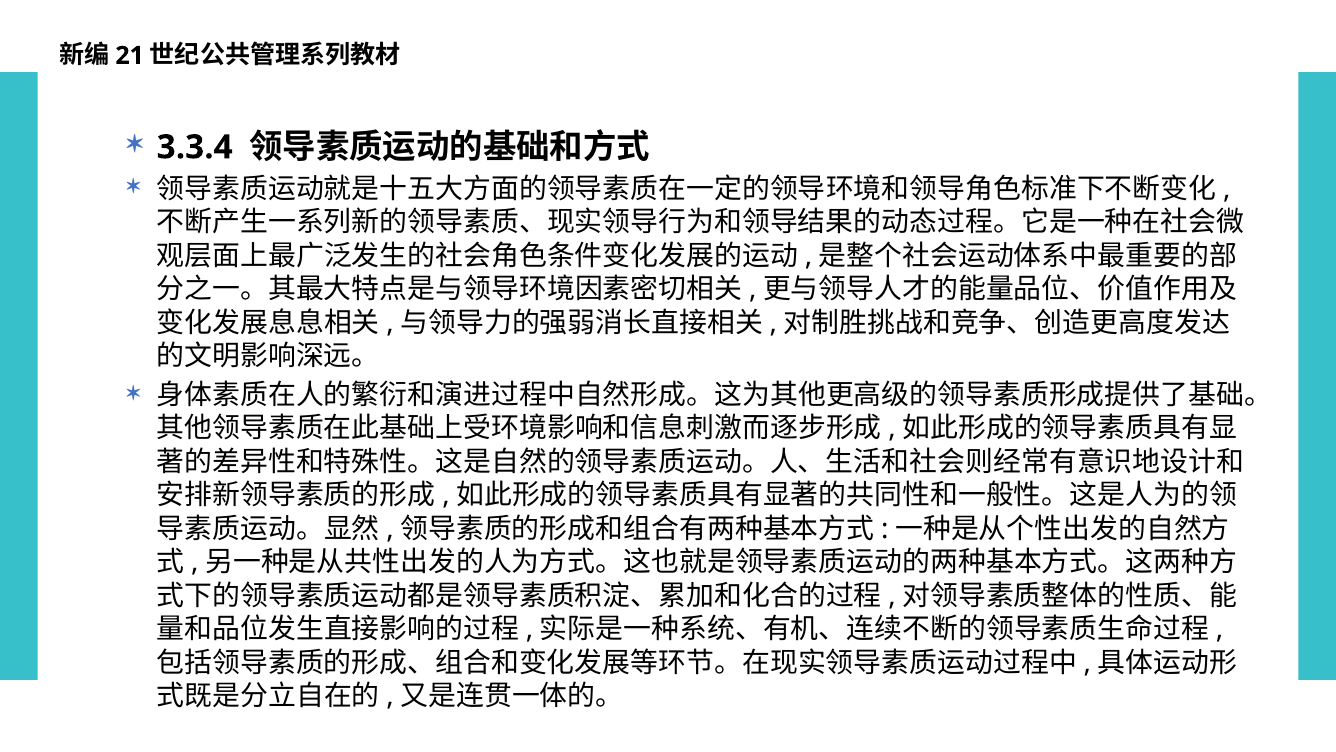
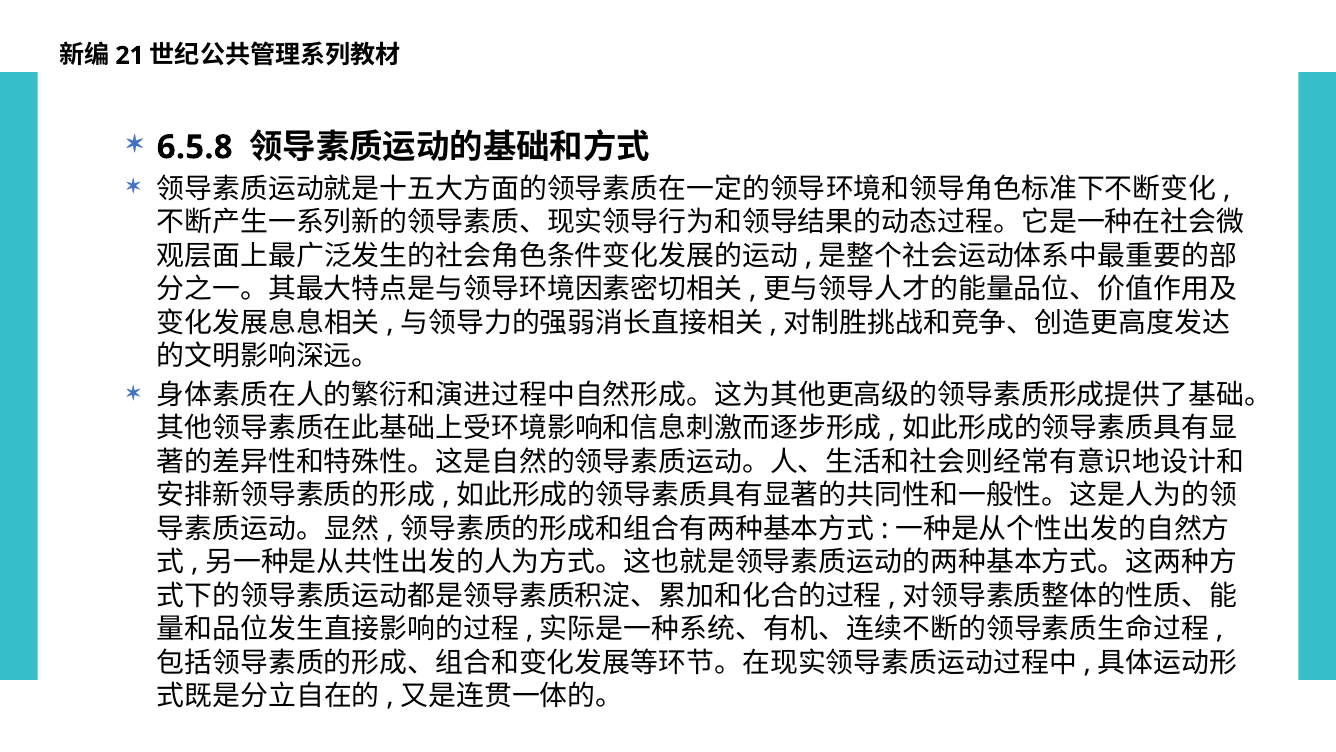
3.3.4: 3.3.4 -> 6.5.8
